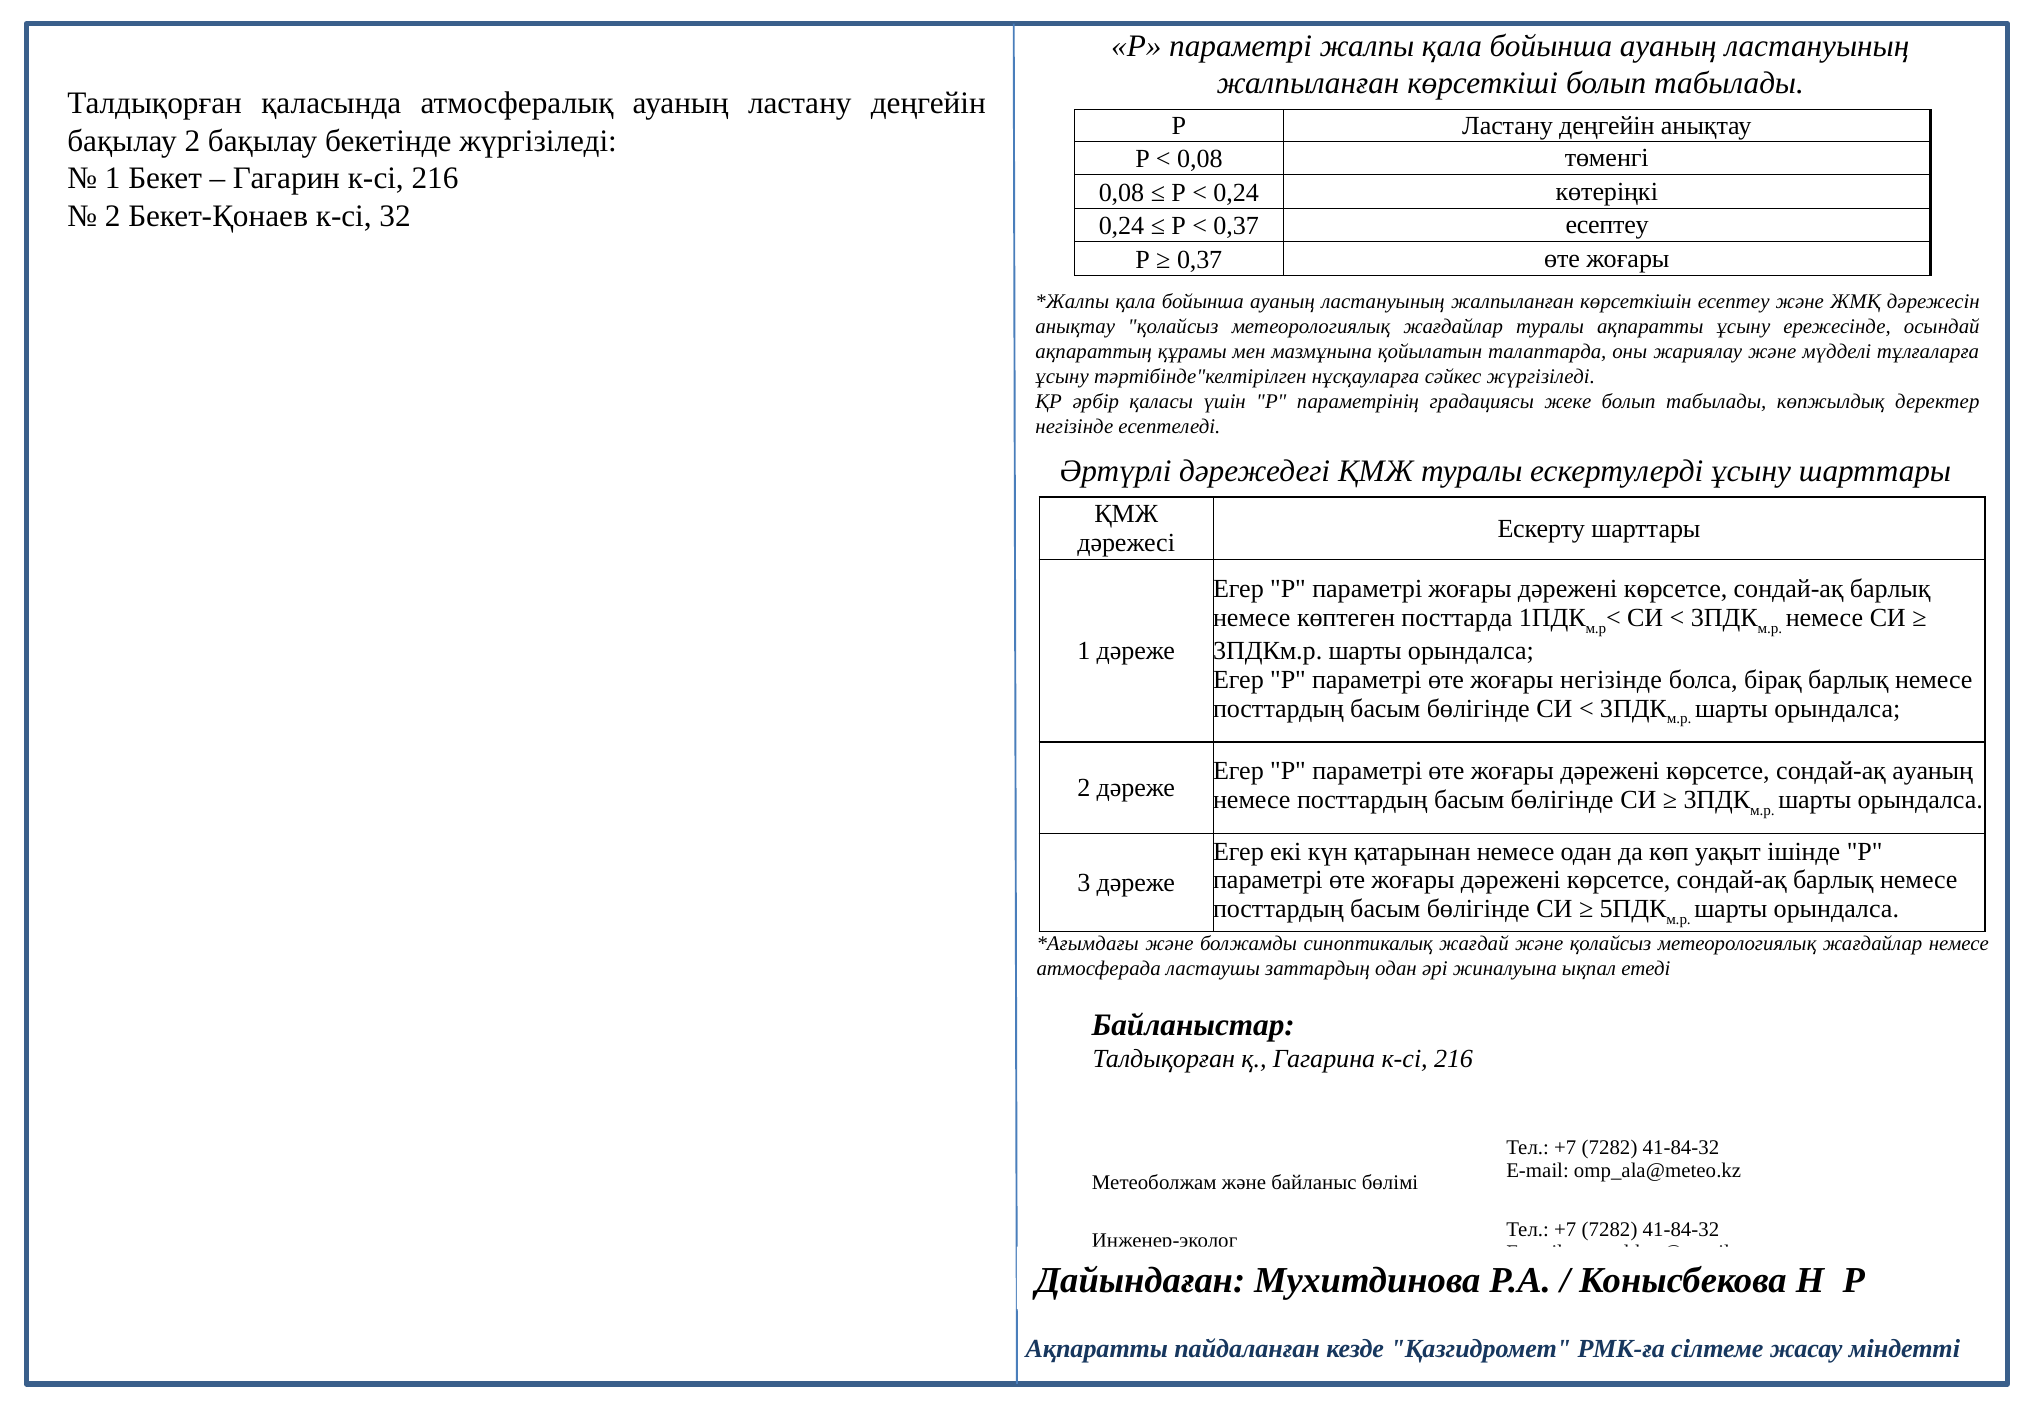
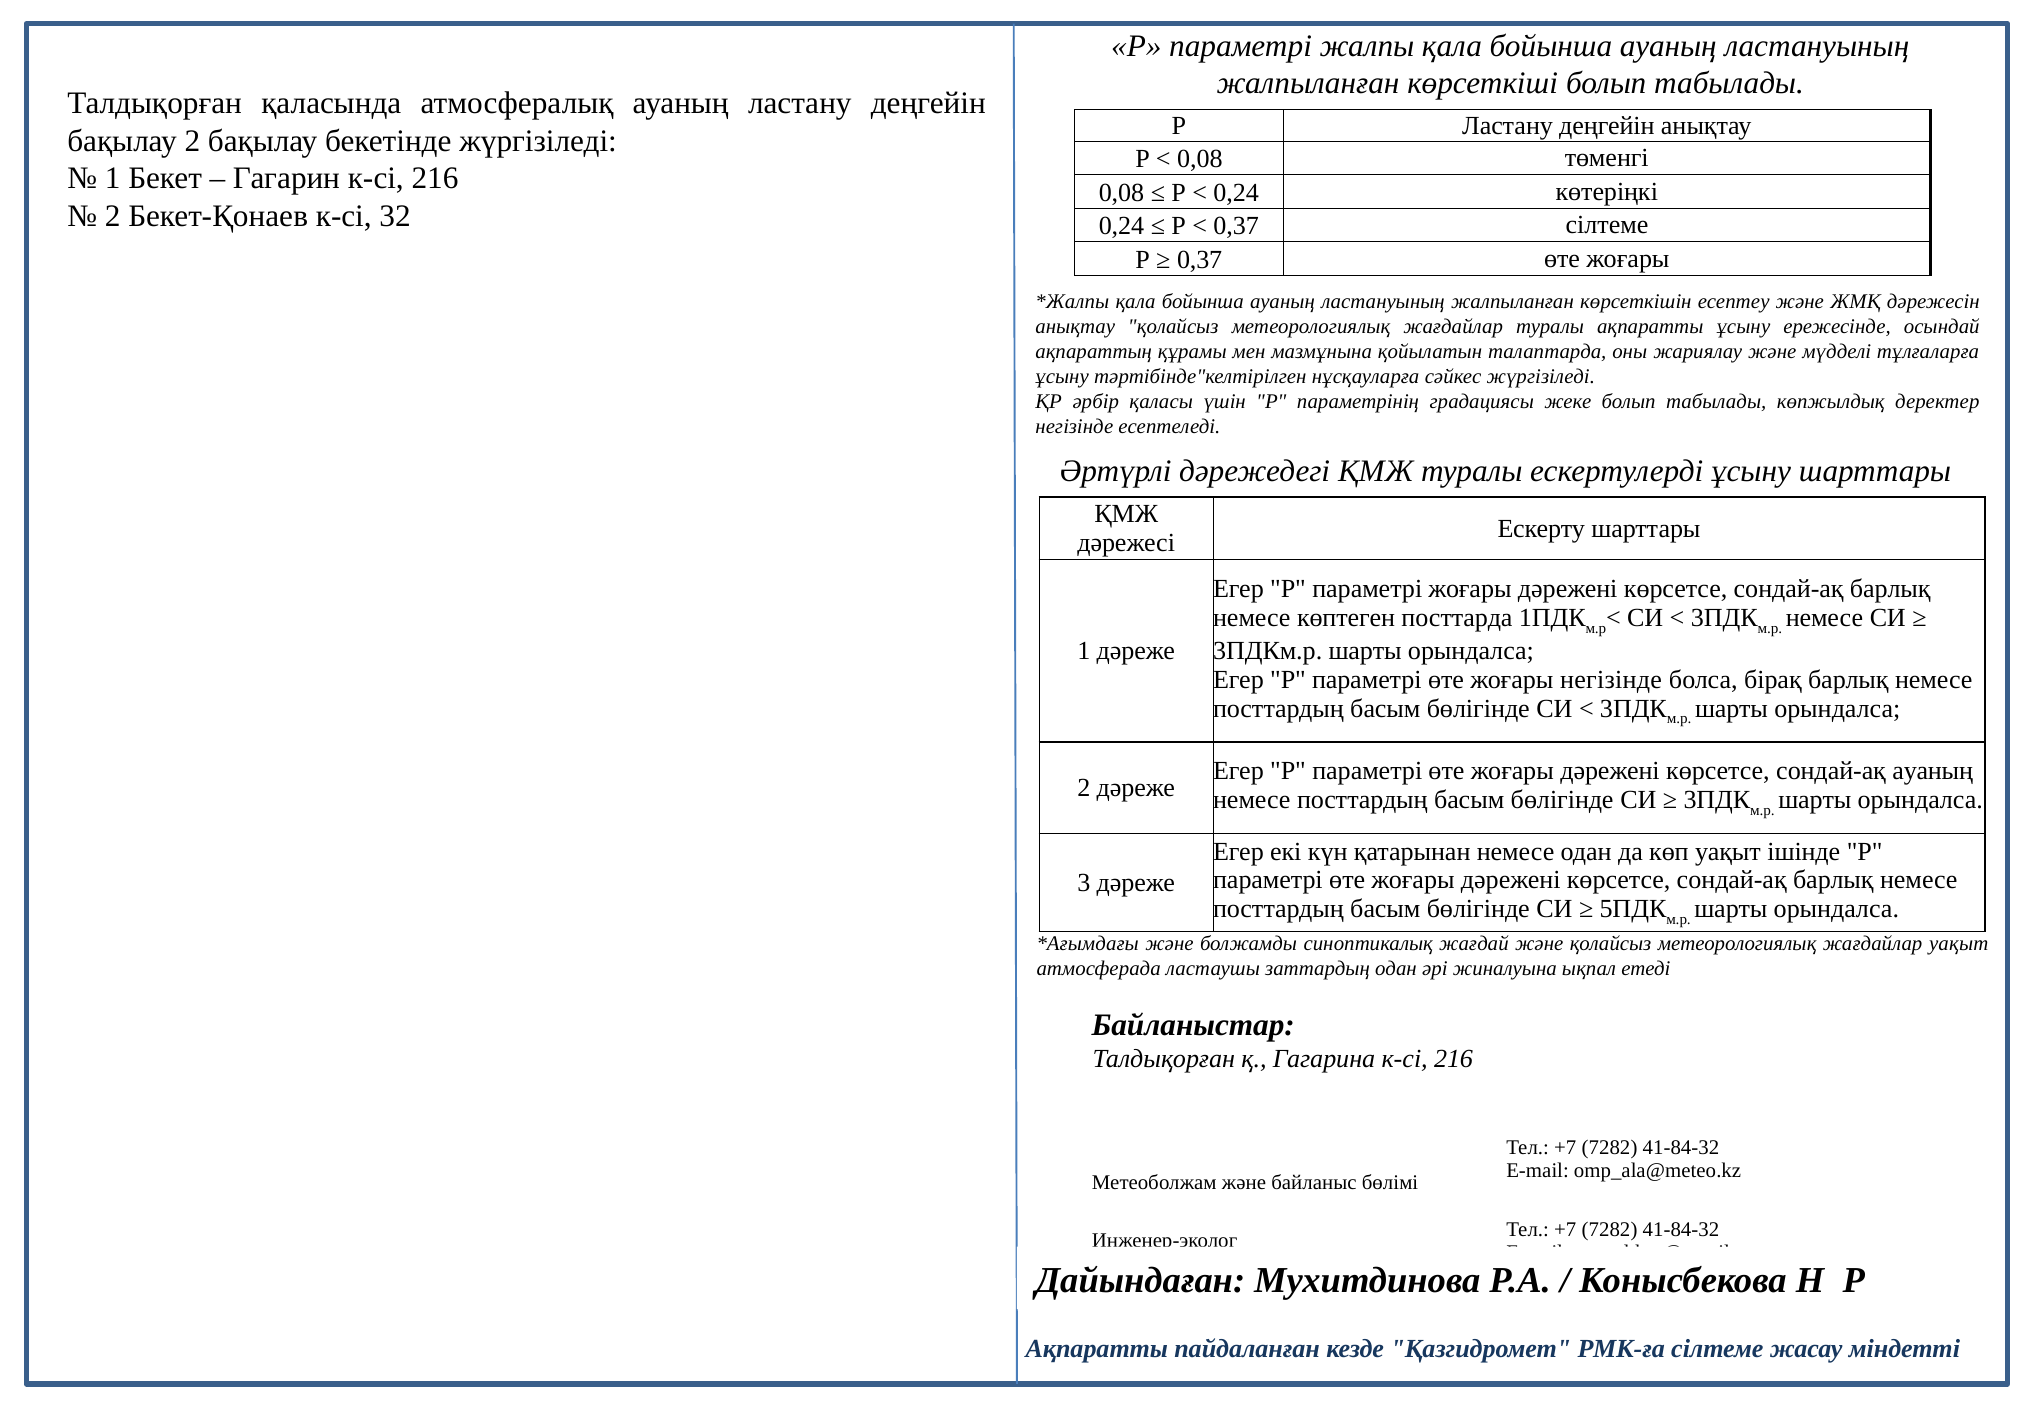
0,37 есептеу: есептеу -> сілтеме
жағдайлар немесе: немесе -> уақыт
